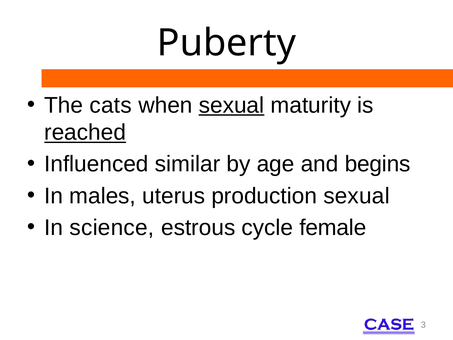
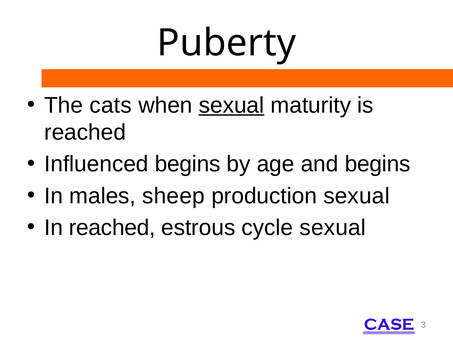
reached at (85, 132) underline: present -> none
Influenced similar: similar -> begins
uterus: uterus -> sheep
In science: science -> reached
cycle female: female -> sexual
